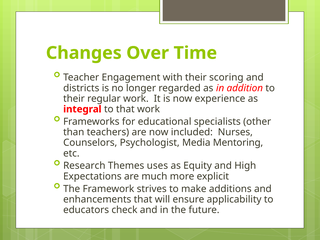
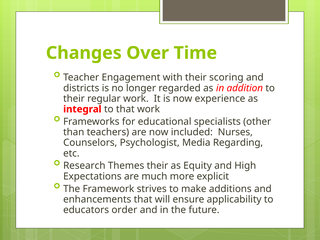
Mentoring: Mentoring -> Regarding
Themes uses: uses -> their
check: check -> order
